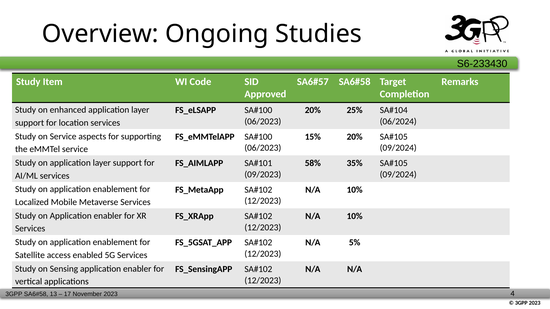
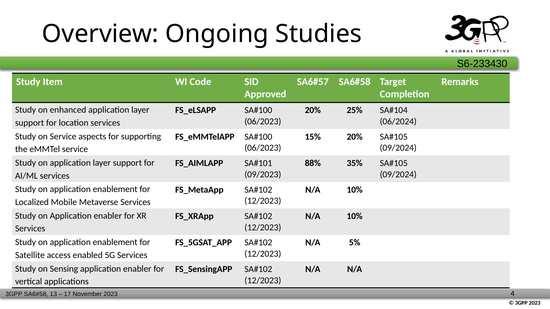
58%: 58% -> 88%
